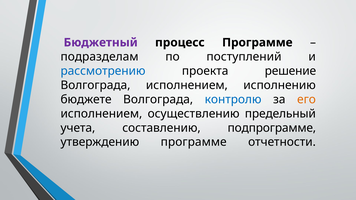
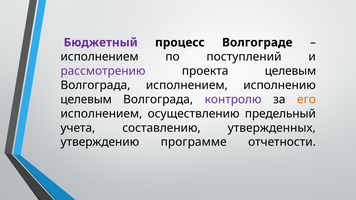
процесс Программе: Программе -> Волгограде
подразделам at (100, 57): подразделам -> исполнением
рассмотрению colour: blue -> purple
проекта решение: решение -> целевым
бюджете at (86, 100): бюджете -> целевым
контролю colour: blue -> purple
подпрограмме: подпрограмме -> утвержденных
